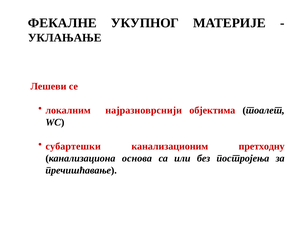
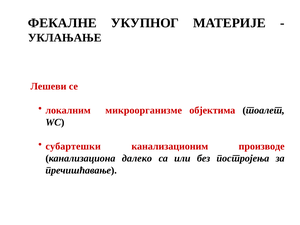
најразноврснији: најразноврснији -> микроорганизме
претходну: претходну -> производе
основа: основа -> далеко
